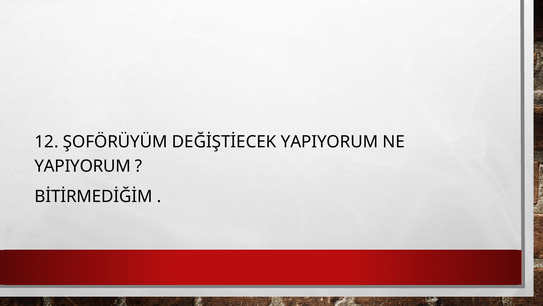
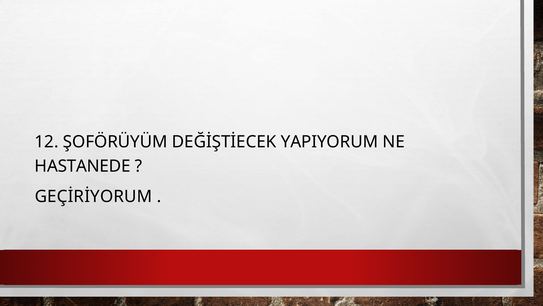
YAPIYORUM at (83, 166): YAPIYORUM -> HASTANEDE
BİTİRMEDİĞİM: BİTİRMEDİĞİM -> GEÇİRİYORUM
